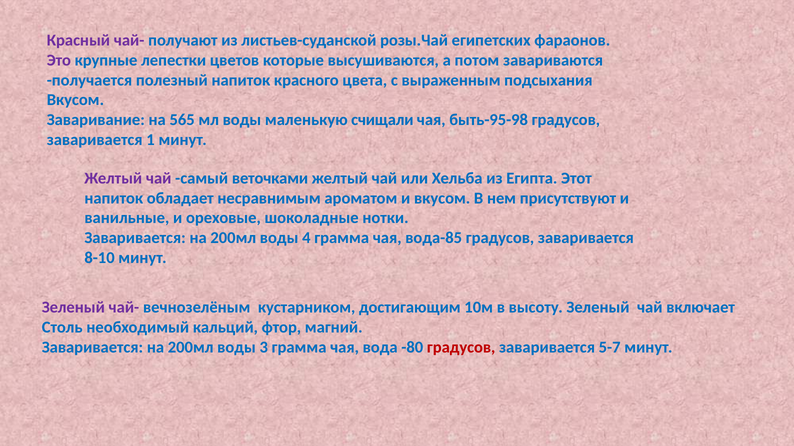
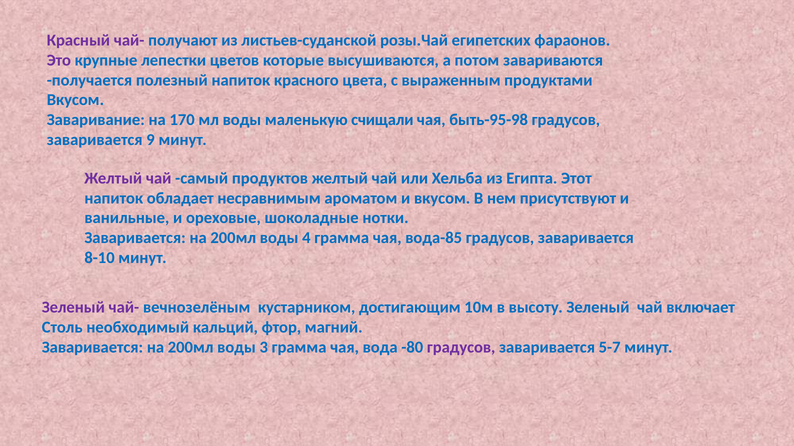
подсыхания: подсыхания -> продуктами
565: 565 -> 170
1: 1 -> 9
веточками: веточками -> продуктов
градусов at (461, 348) colour: red -> purple
